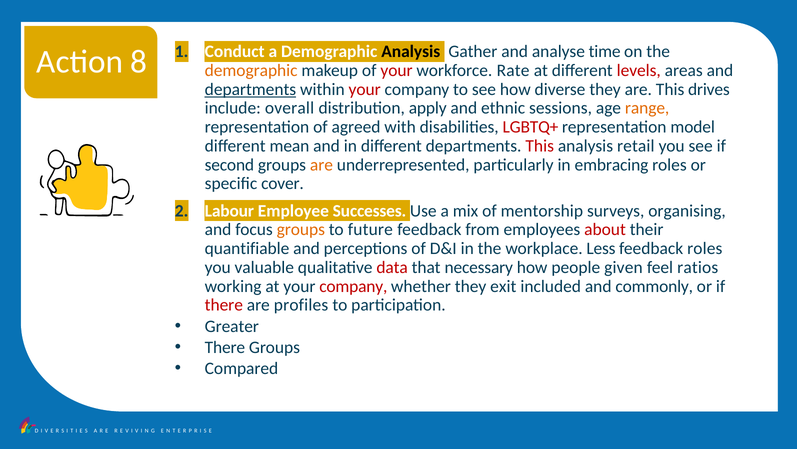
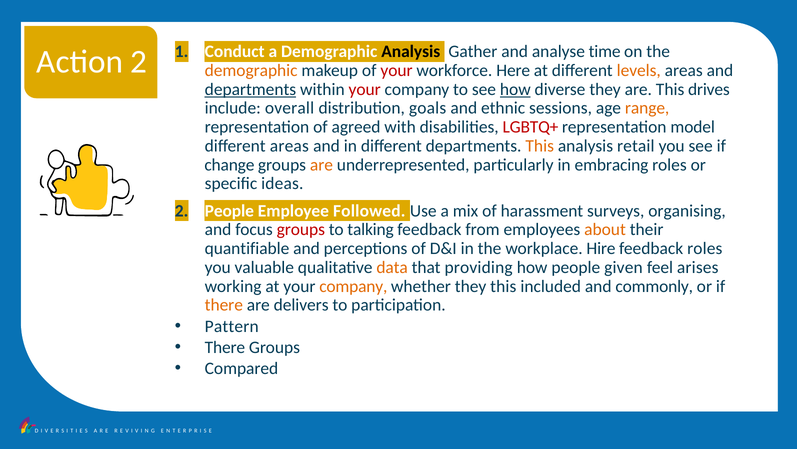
Action 8: 8 -> 2
Rate: Rate -> Here
levels colour: red -> orange
how at (515, 89) underline: none -> present
apply: apply -> goals
different mean: mean -> areas
This at (540, 146) colour: red -> orange
second: second -> change
cover: cover -> ideas
Labour at (229, 210): Labour -> People
Successes: Successes -> Followed
mentorship: mentorship -> harassment
groups at (301, 229) colour: orange -> red
future: future -> talking
about colour: red -> orange
Less: Less -> Hire
data colour: red -> orange
necessary: necessary -> providing
ratios: ratios -> arises
company at (353, 286) colour: red -> orange
they exit: exit -> this
there at (224, 305) colour: red -> orange
profiles: profiles -> delivers
Greater: Greater -> Pattern
